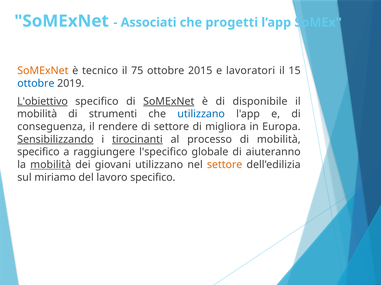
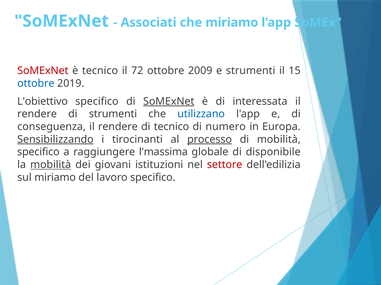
che progetti: progetti -> miriamo
SoMExNet at (43, 71) colour: orange -> red
75: 75 -> 72
2015: 2015 -> 2009
e lavoratori: lavoratori -> strumenti
L'obiettivo underline: present -> none
disponibile: disponibile -> interessata
mobilità at (37, 114): mobilità -> rendere
di settore: settore -> tecnico
migliora: migliora -> numero
tirocinanti underline: present -> none
processo underline: none -> present
l'specifico: l'specifico -> l'massima
aiuteranno: aiuteranno -> disponibile
giovani utilizzano: utilizzano -> istituzioni
settore at (225, 165) colour: orange -> red
